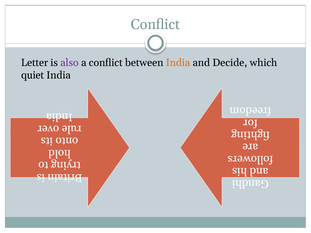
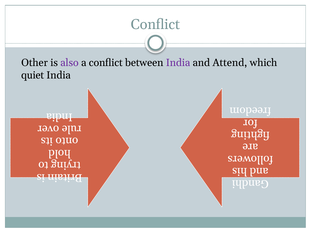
Letter: Letter -> Other
India at (178, 63) colour: orange -> purple
Decide: Decide -> Attend
